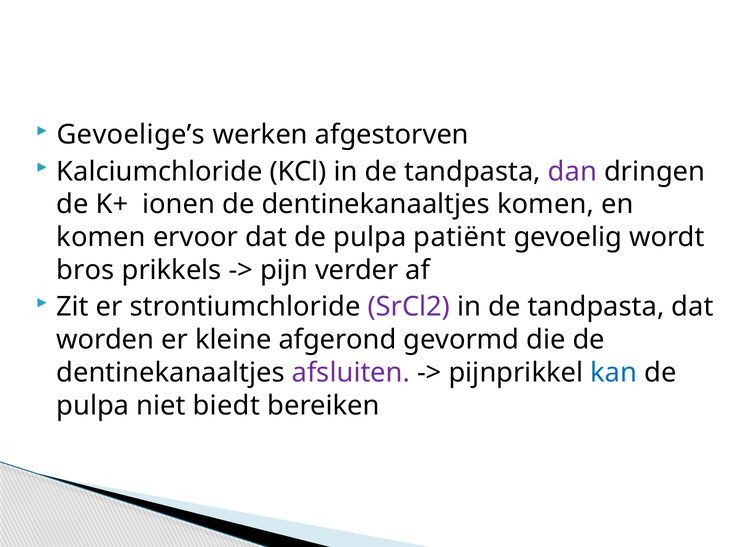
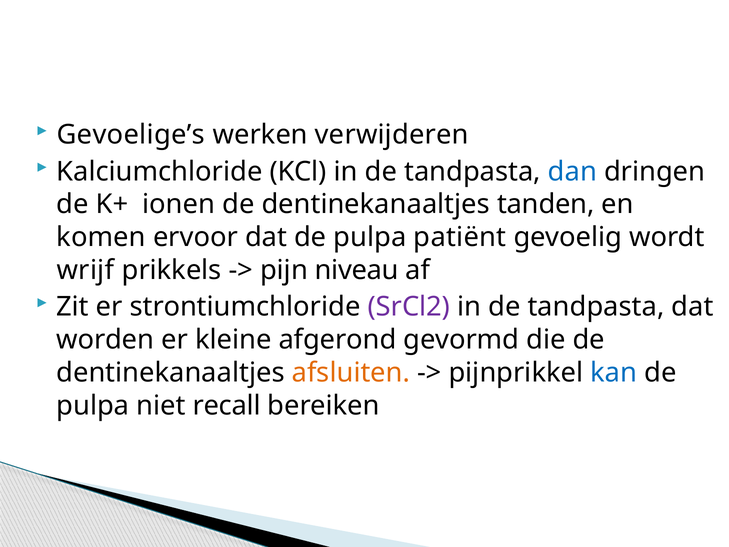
afgestorven: afgestorven -> verwijderen
dan colour: purple -> blue
dentinekanaaltjes komen: komen -> tanden
bros: bros -> wrijf
verder: verder -> niveau
afsluiten colour: purple -> orange
biedt: biedt -> recall
